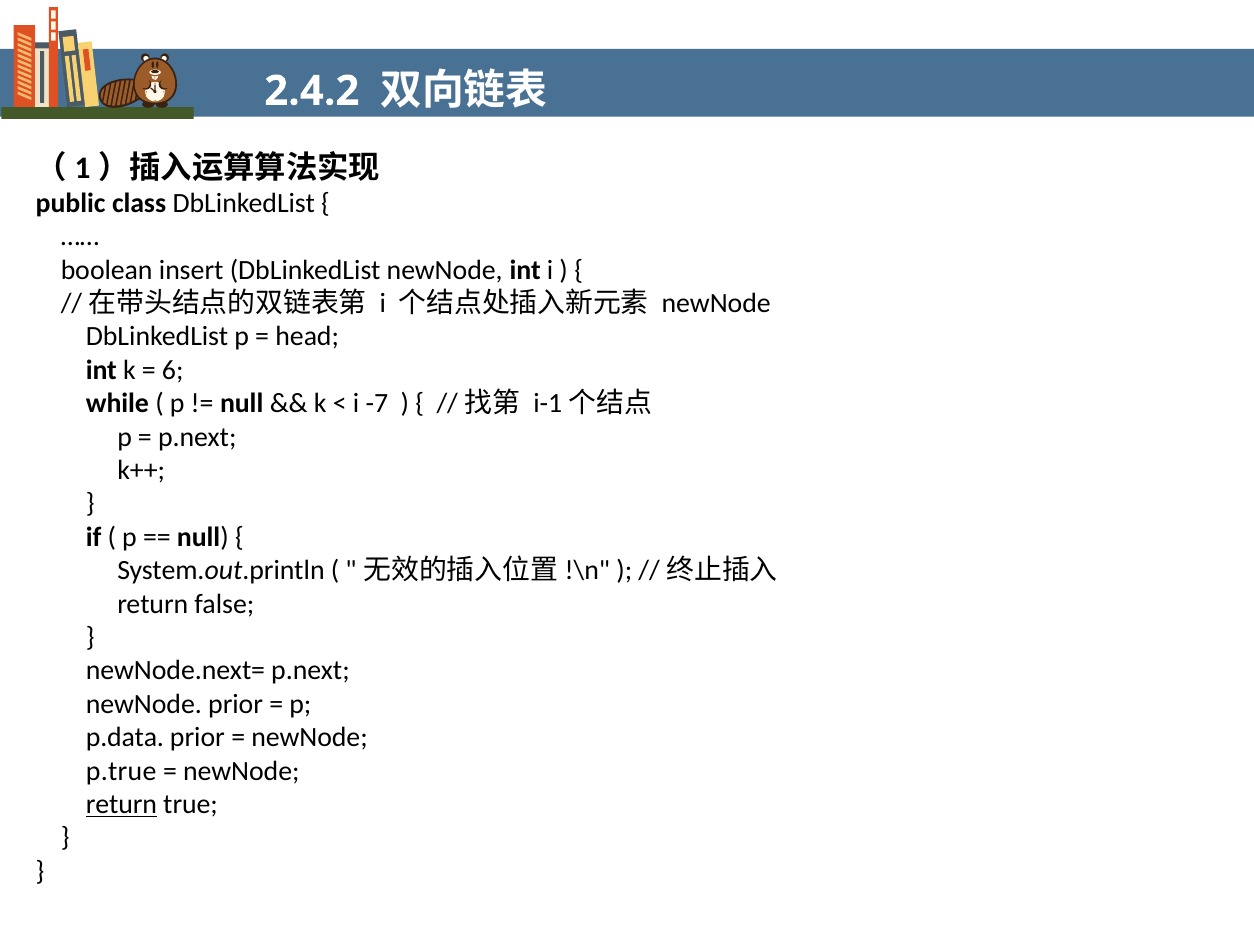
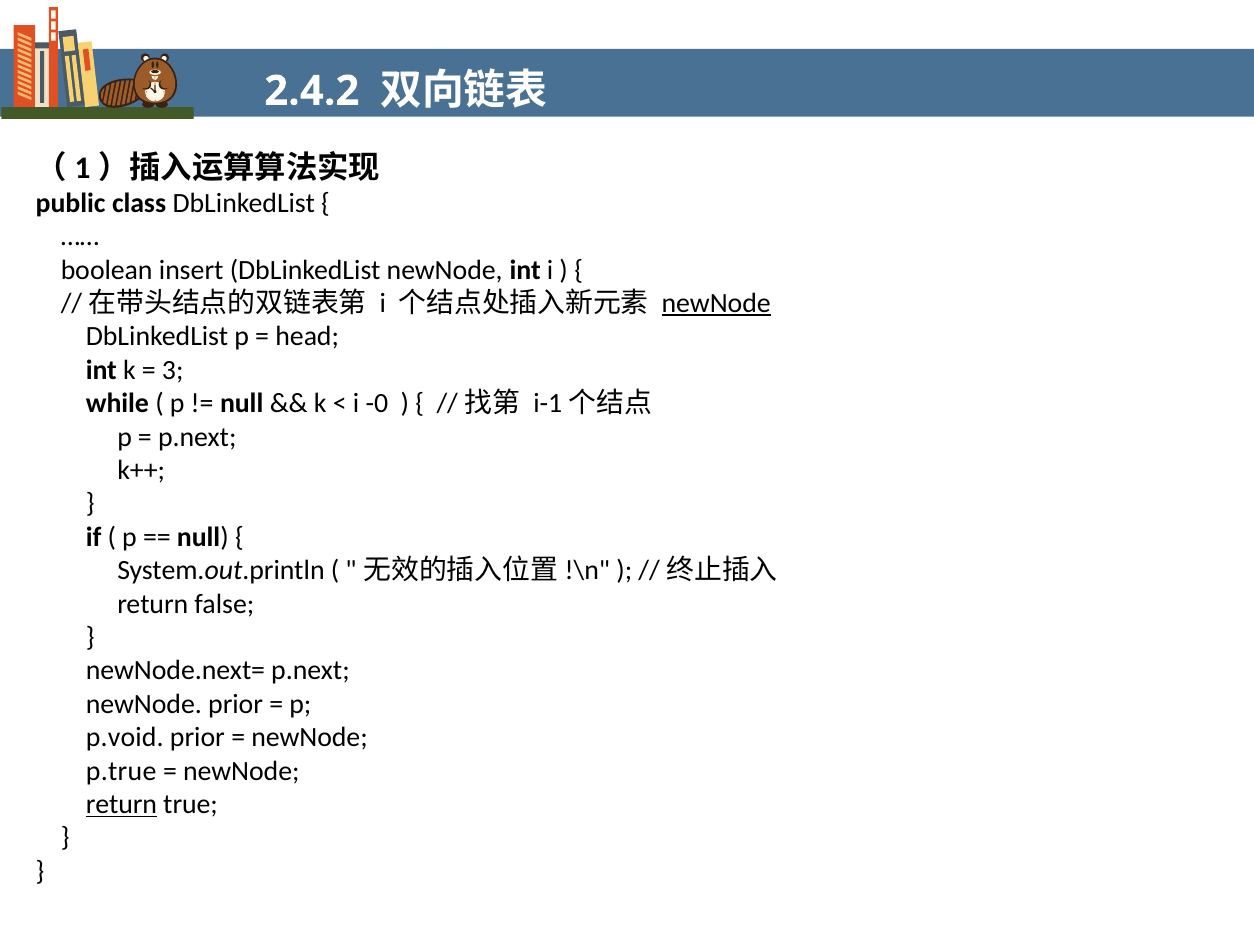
newNode at (716, 303) underline: none -> present
6: 6 -> 3
-7: -7 -> -0
p.data: p.data -> p.void
